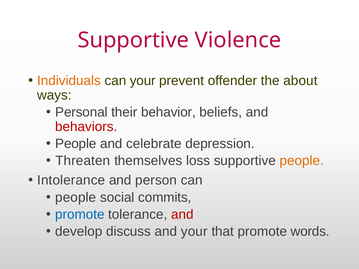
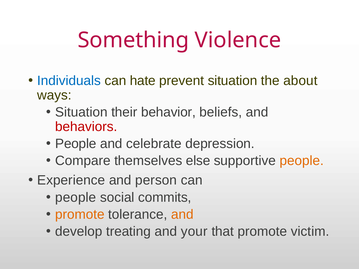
Supportive at (133, 40): Supportive -> Something
Individuals colour: orange -> blue
can your: your -> hate
prevent offender: offender -> situation
Personal at (81, 112): Personal -> Situation
Threaten: Threaten -> Compare
loss: loss -> else
Intolerance: Intolerance -> Experience
promote at (80, 215) colour: blue -> orange
and at (182, 215) colour: red -> orange
discuss: discuss -> treating
words: words -> victim
